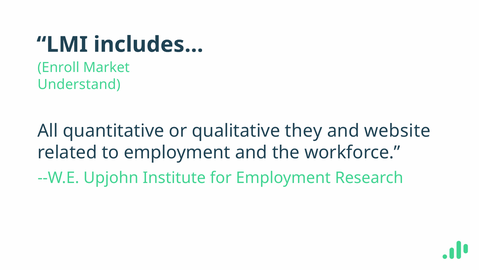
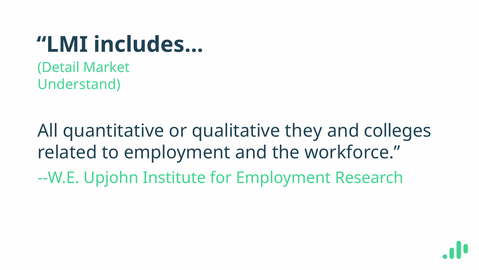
Enroll: Enroll -> Detail
website: website -> colleges
